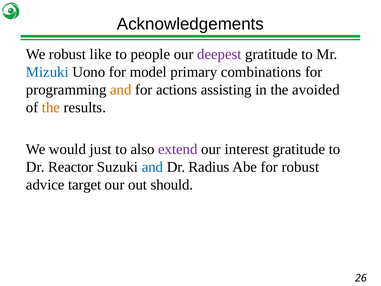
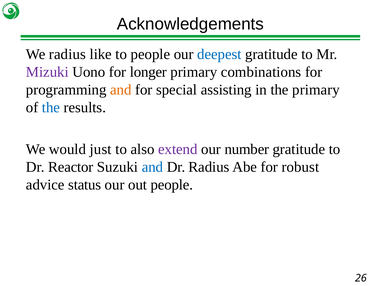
We robust: robust -> radius
deepest colour: purple -> blue
Mizuki colour: blue -> purple
model: model -> longer
actions: actions -> special
the avoided: avoided -> primary
the at (51, 107) colour: orange -> blue
interest: interest -> number
target: target -> status
out should: should -> people
